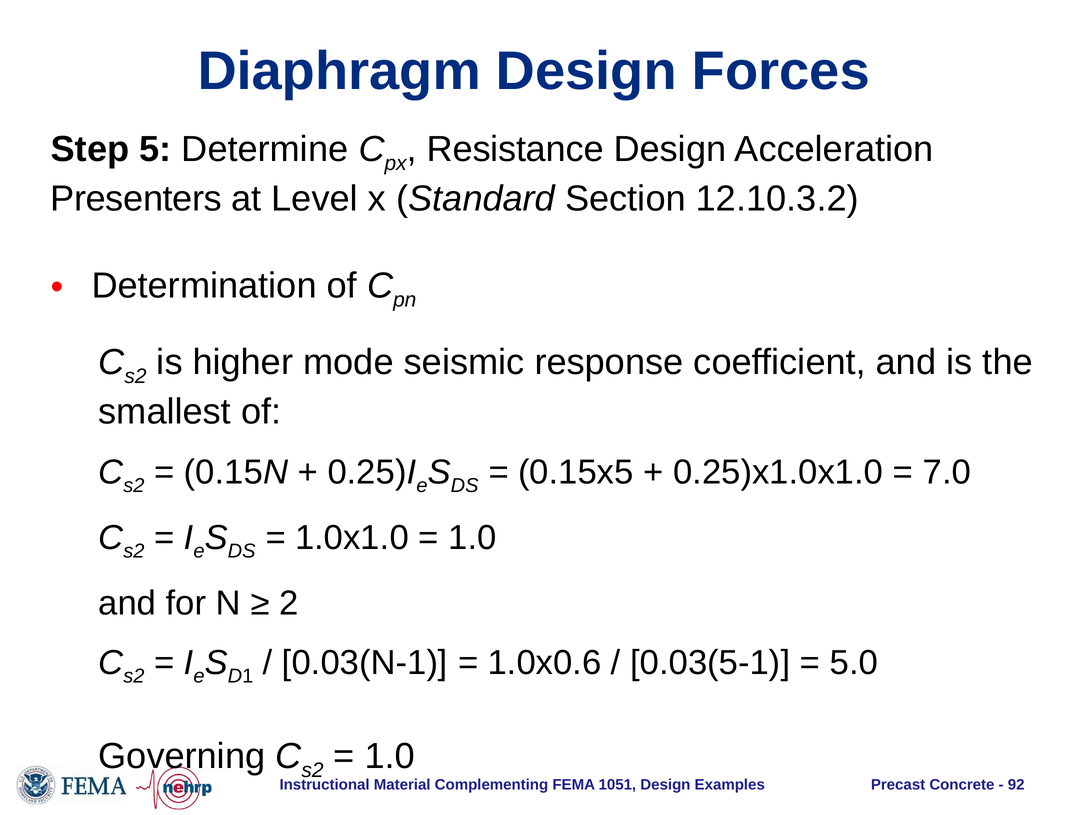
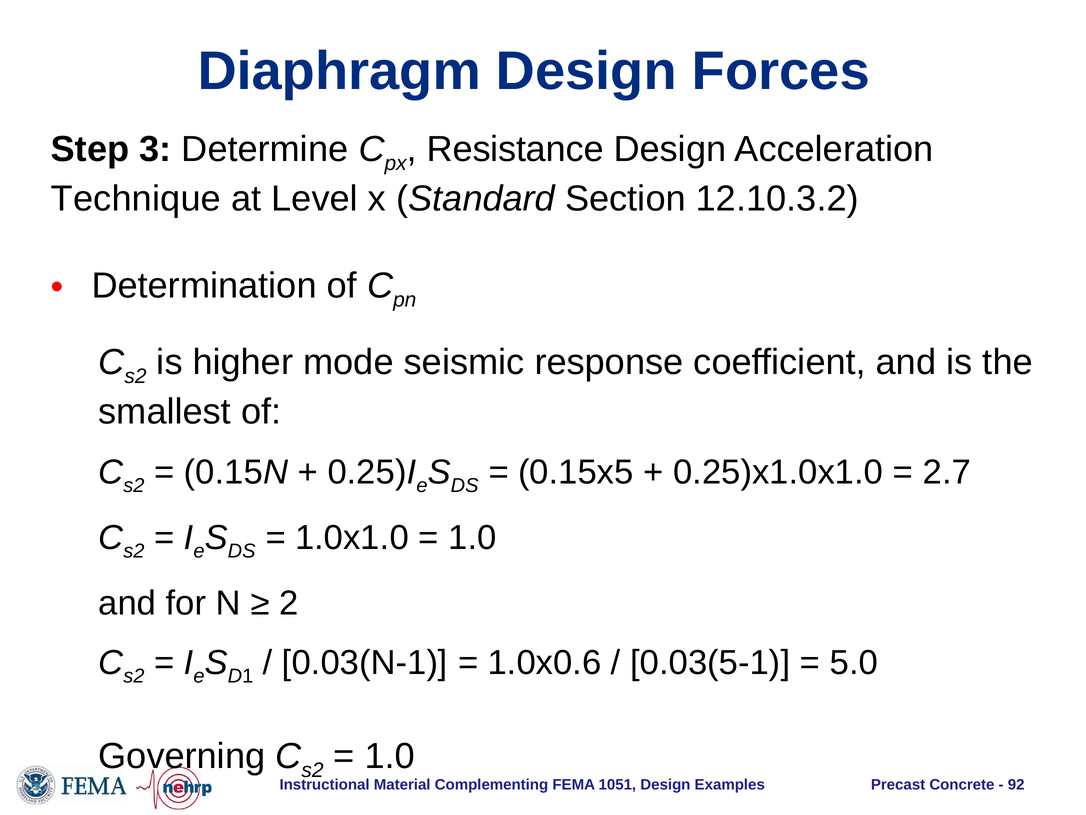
5: 5 -> 3
Presenters: Presenters -> Technique
7.0: 7.0 -> 2.7
